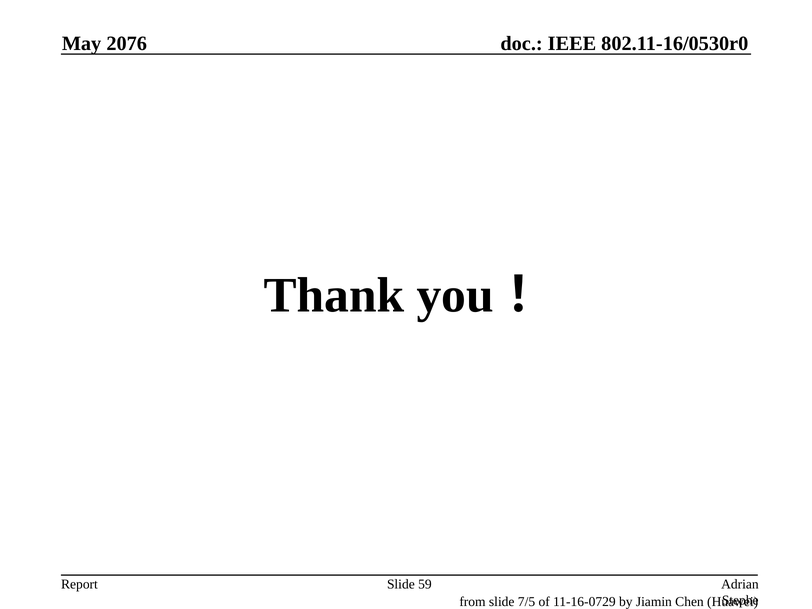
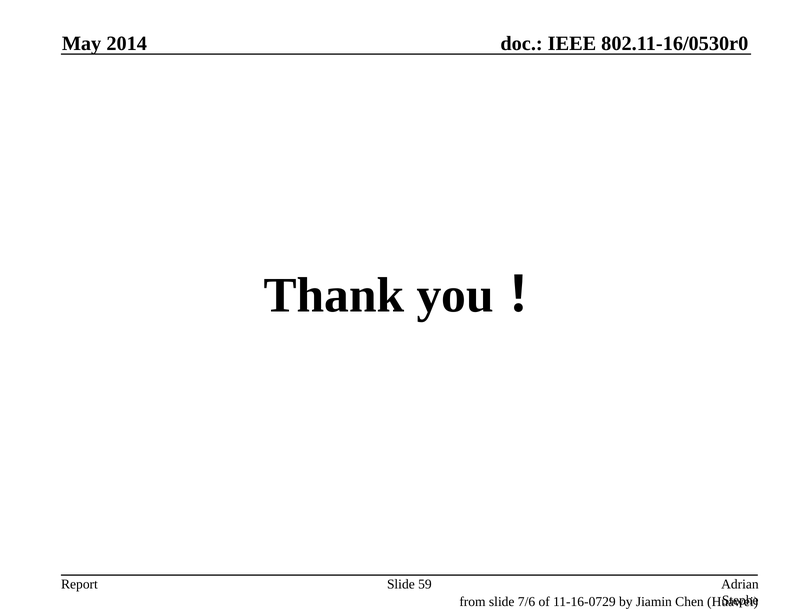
2076: 2076 -> 2014
7/5: 7/5 -> 7/6
